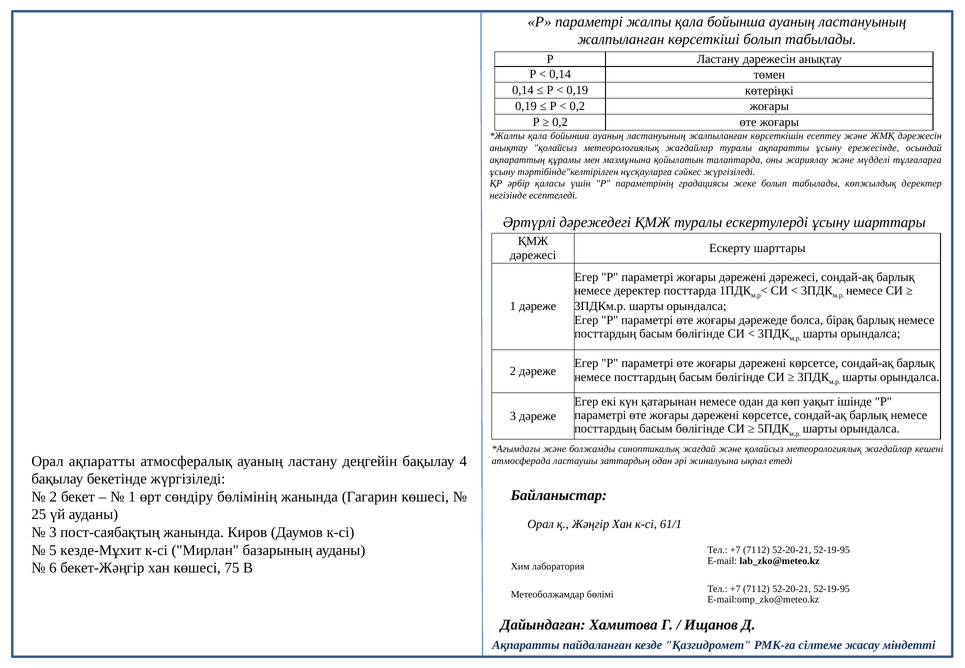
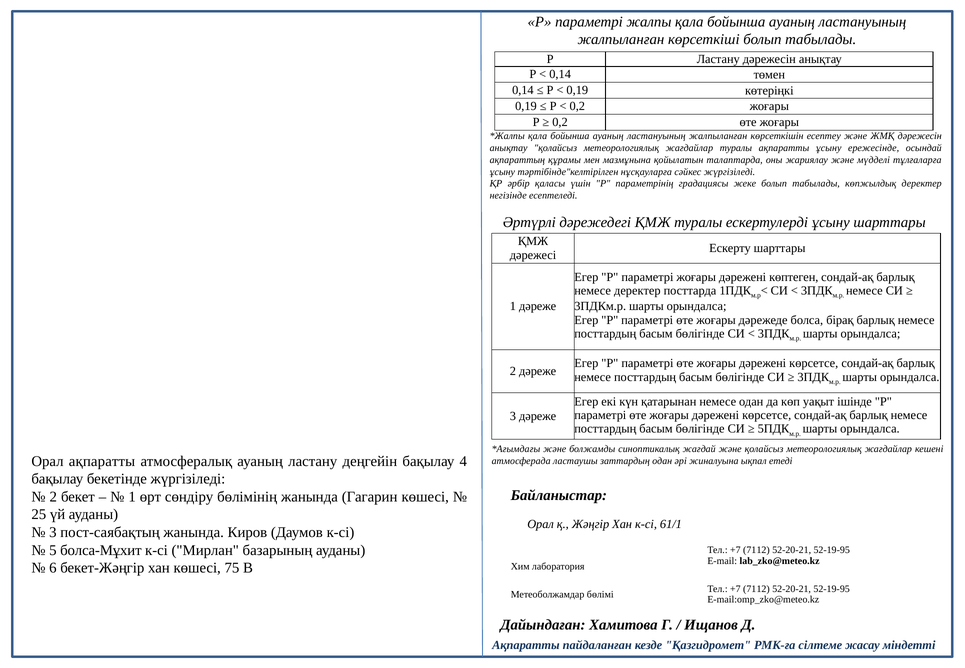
дәрежені дәрежесі: дәрежесі -> көптеген
кезде-Мұхит: кезде-Мұхит -> болса-Мұхит
